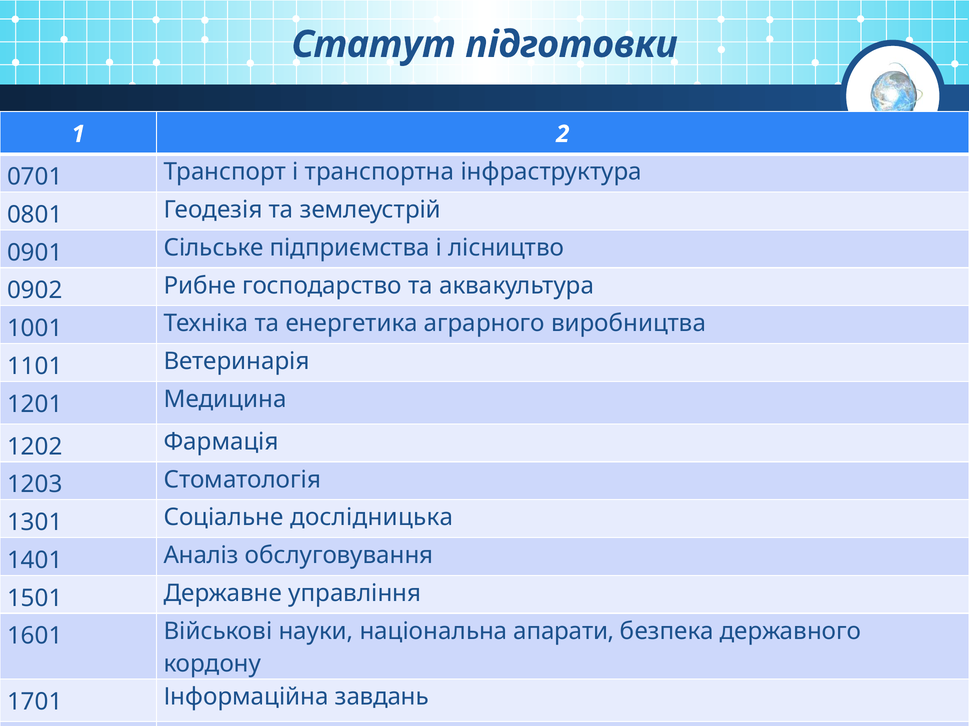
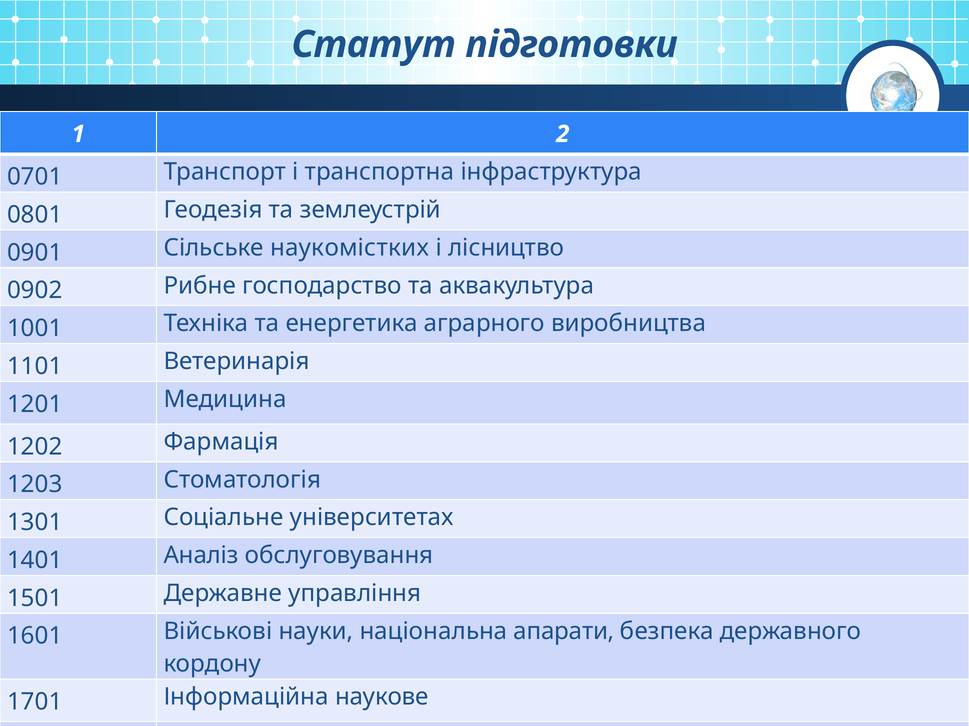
підприємства: підприємства -> наукомістких
дослідницька: дослідницька -> університетах
завдань: завдань -> наукове
